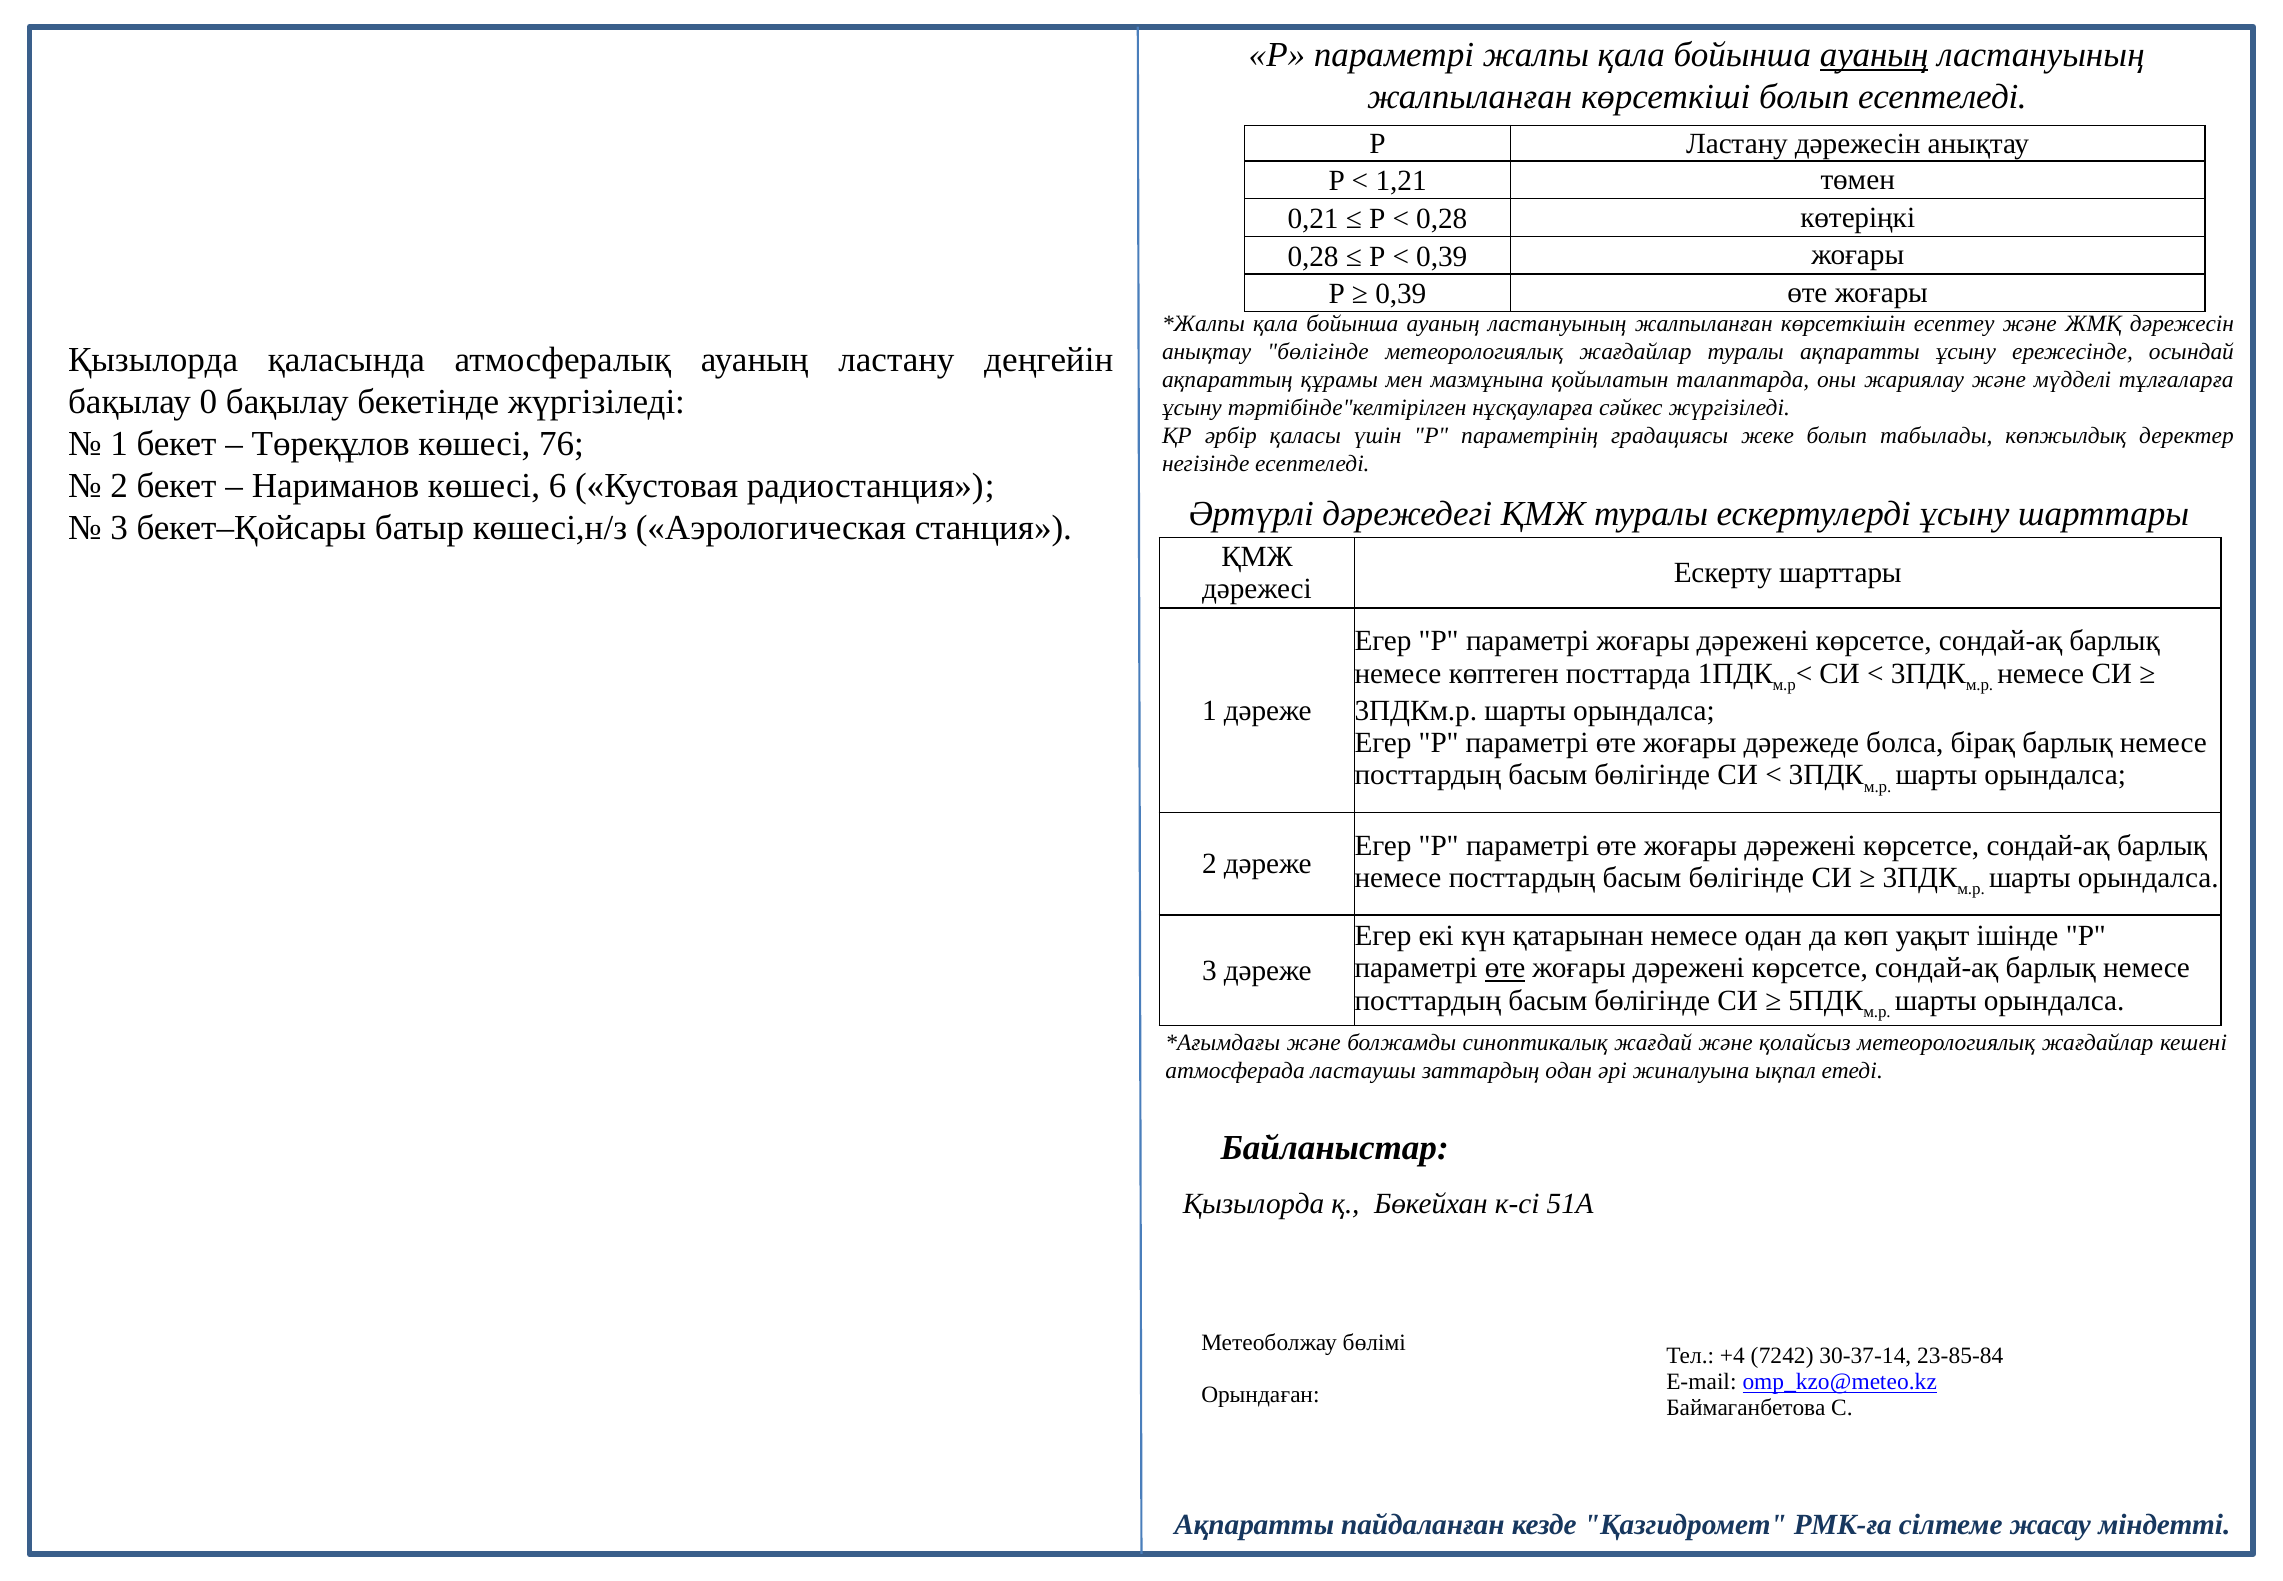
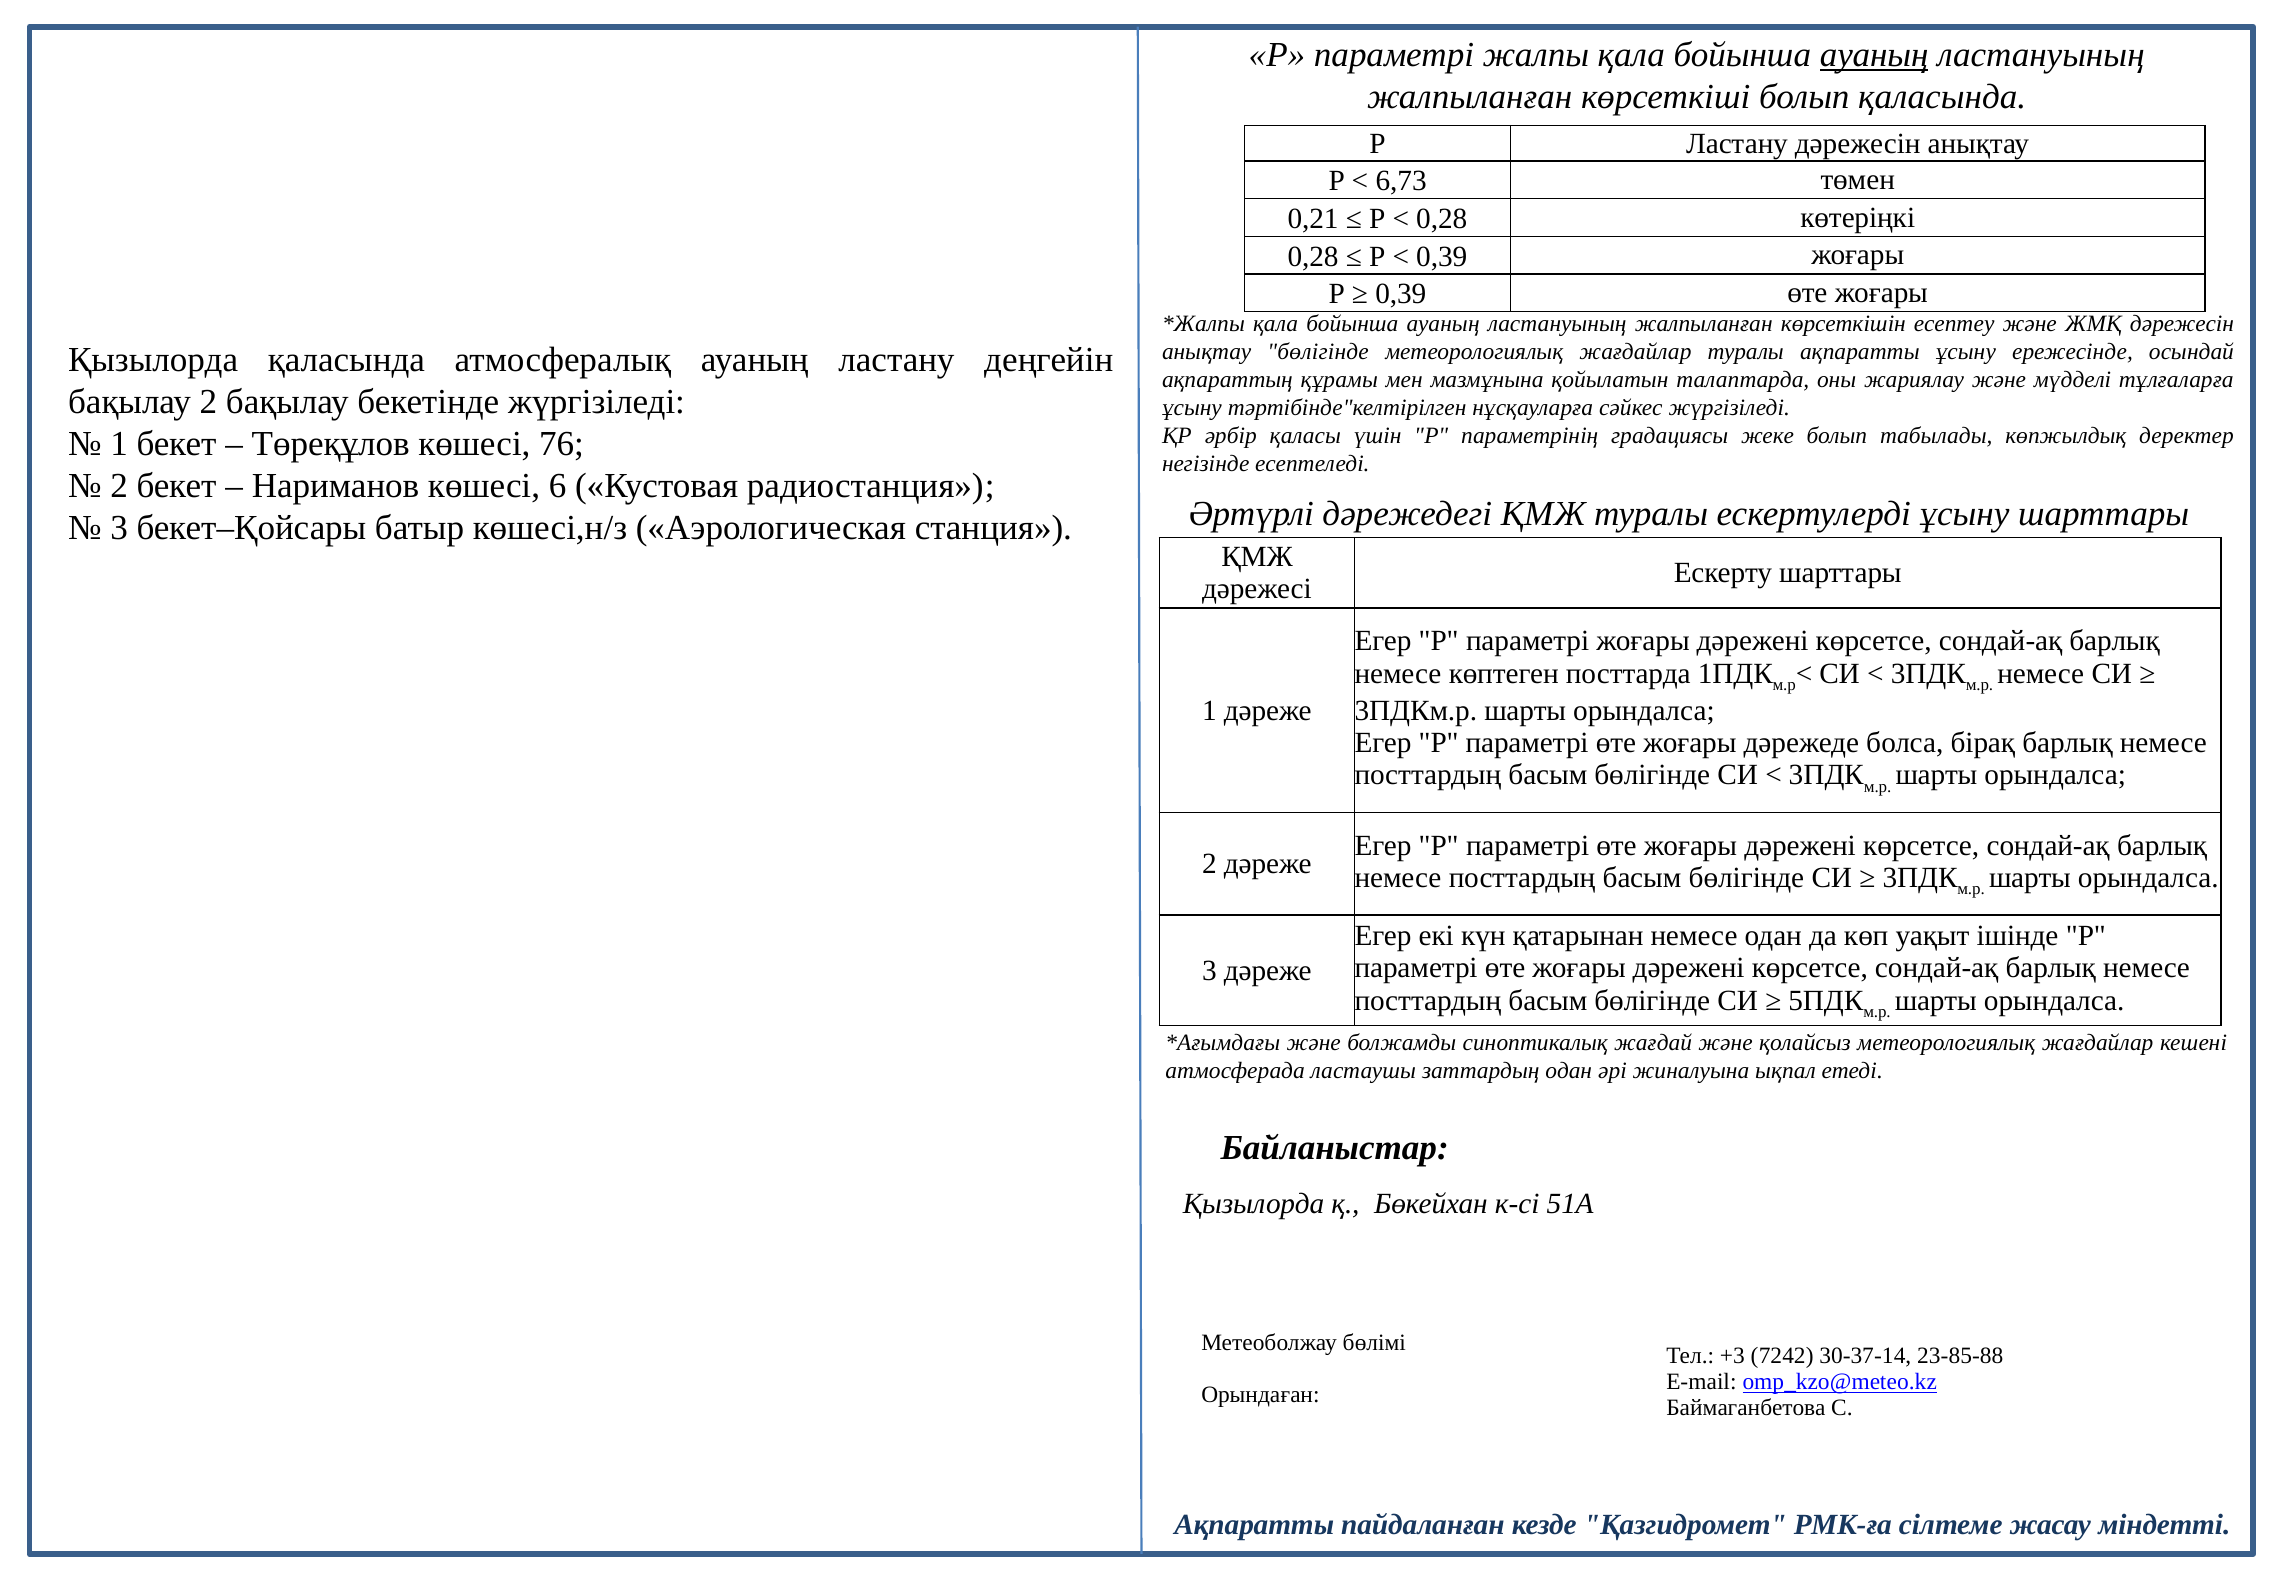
болып есептеледі: есептеледі -> қаласында
1,21: 1,21 -> 6,73
бақылау 0: 0 -> 2
өте at (1505, 968) underline: present -> none
+4: +4 -> +3
23-85-84: 23-85-84 -> 23-85-88
